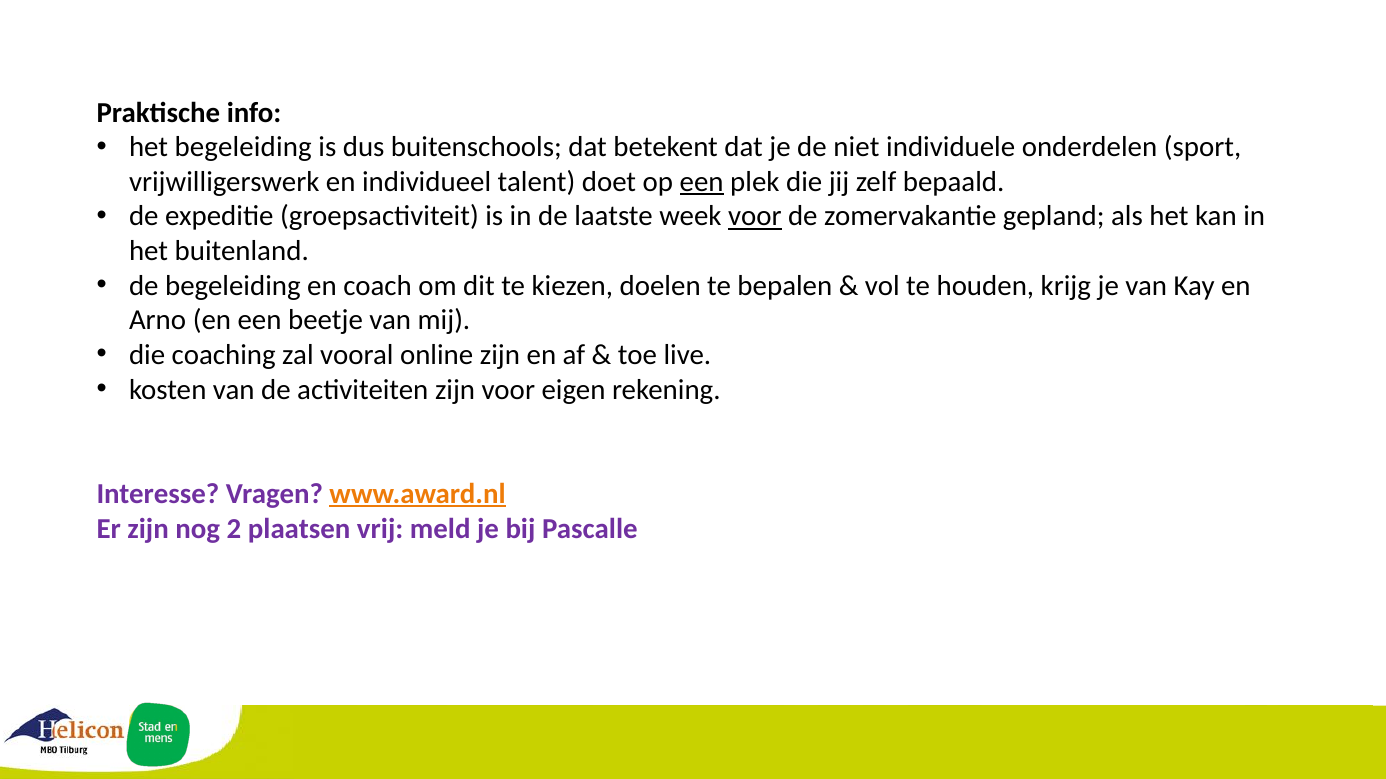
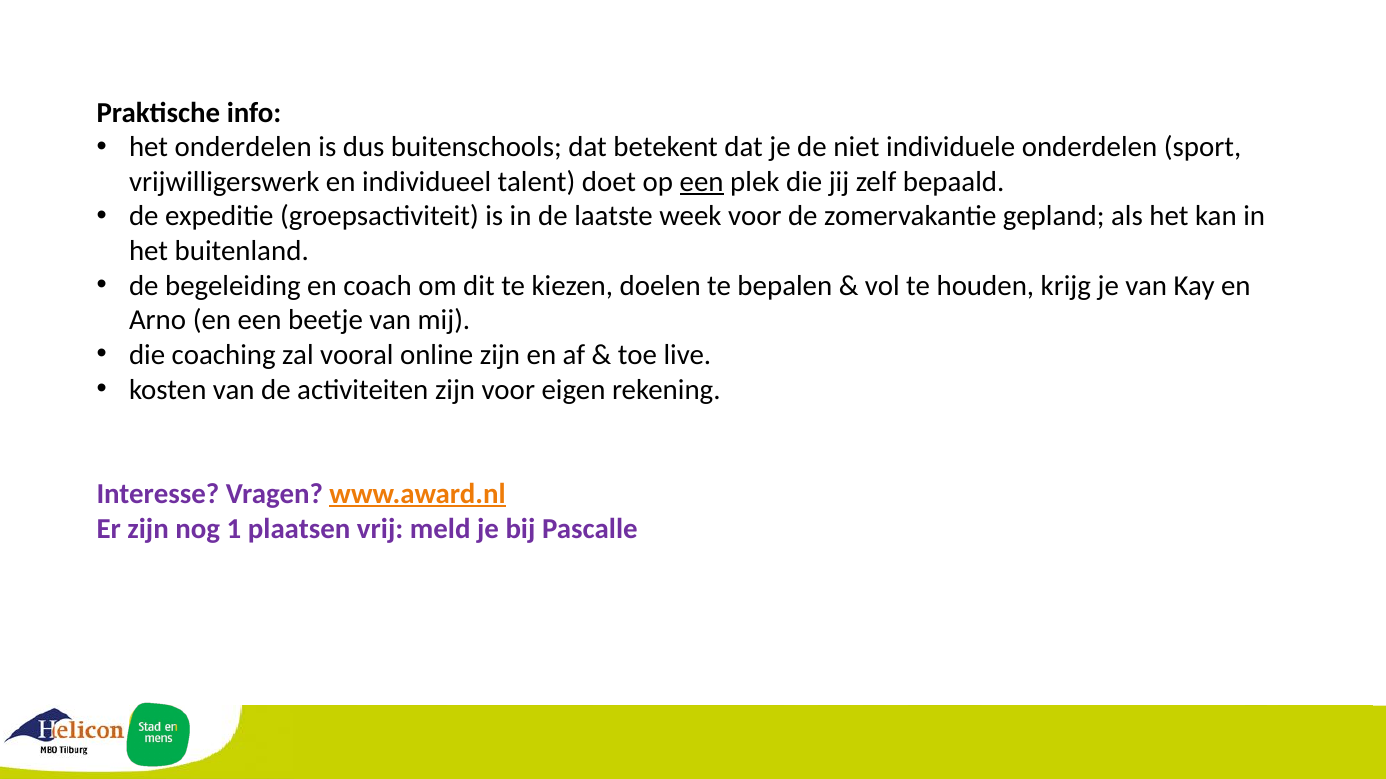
het begeleiding: begeleiding -> onderdelen
voor at (755, 217) underline: present -> none
2: 2 -> 1
